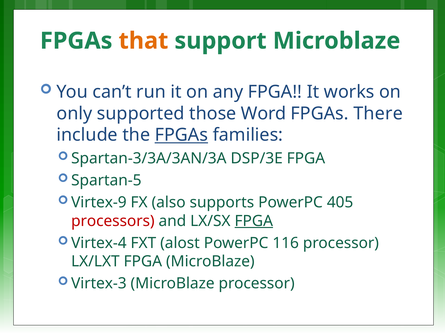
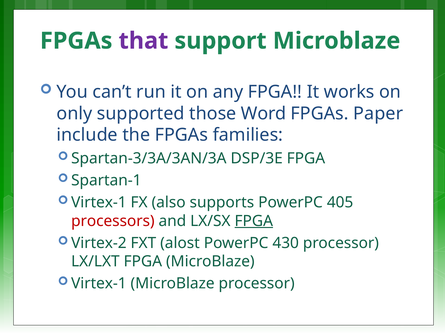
that colour: orange -> purple
There: There -> Paper
FPGAs at (181, 135) underline: present -> none
Spartan-5: Spartan-5 -> Spartan-1
Virtex-9 at (99, 202): Virtex-9 -> Virtex-1
Virtex-4: Virtex-4 -> Virtex-2
116: 116 -> 430
Virtex-3 at (99, 283): Virtex-3 -> Virtex-1
